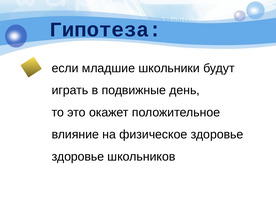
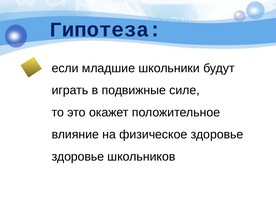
день: день -> силе
